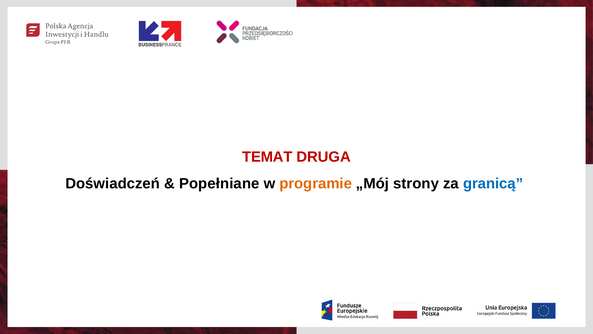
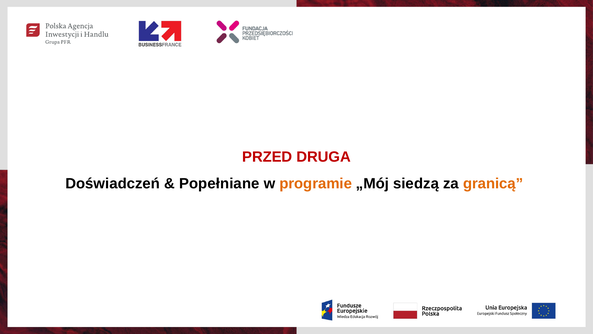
TEMAT: TEMAT -> PRZED
strony: strony -> siedzą
granicą colour: blue -> orange
